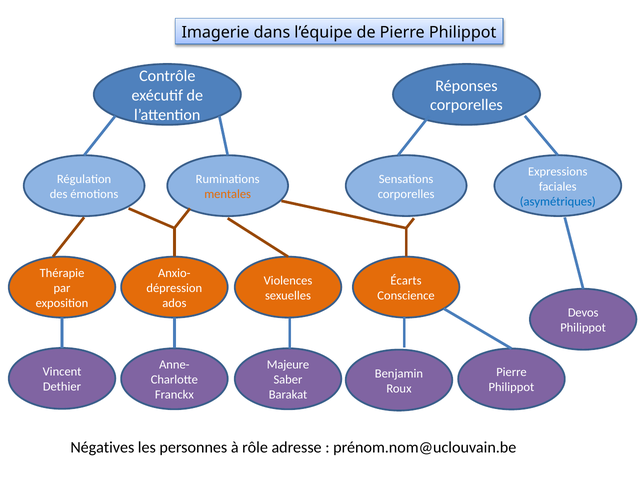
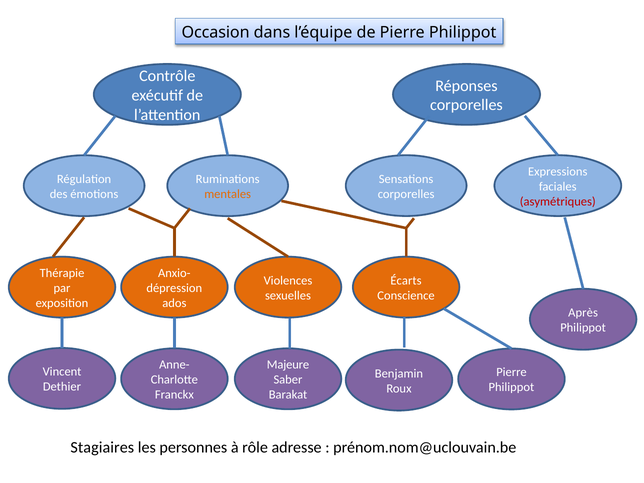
Imagerie: Imagerie -> Occasion
asymétriques colour: blue -> red
Devos: Devos -> Après
Négatives: Négatives -> Stagiaires
